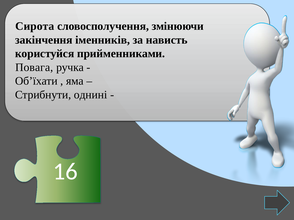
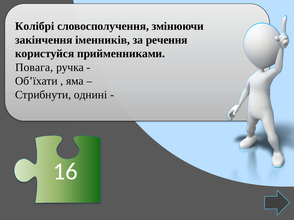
Сирота: Сирота -> Колібрі
нависть: нависть -> речення
